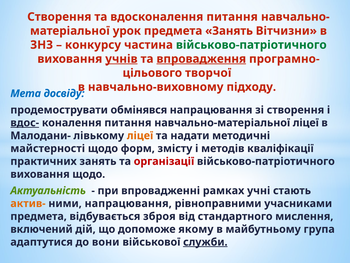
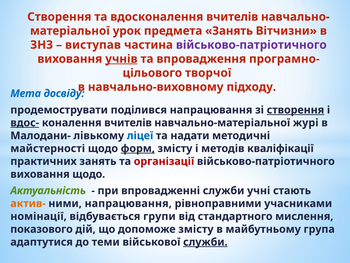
вдосконалення питання: питання -> вчителів
конкурсу: конкурсу -> виступав
військово-патріотичного at (251, 45) colour: green -> purple
впровадження underline: present -> none
обмінявся: обмінявся -> поділився
створення at (295, 110) underline: none -> present
коналення питання: питання -> вчителів
навчально-матеріальної ліцеї: ліцеї -> журі
ліцеї at (140, 135) colour: orange -> blue
форм underline: none -> present
впровадженні рамках: рамках -> служби
предмета at (39, 216): предмета -> номінації
зброя: зброя -> групи
включений: включений -> показового
допоможе якому: якому -> змісту
вони: вони -> теми
